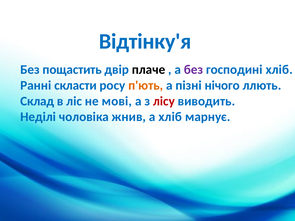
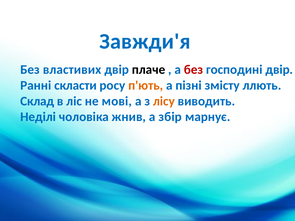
Відтінку'я: Відтінку'я -> Завжди'я
пощастить: пощастить -> властивих
без at (194, 70) colour: purple -> red
господині хліб: хліб -> двір
нічого: нічого -> змісту
лісу colour: red -> orange
а хліб: хліб -> збір
